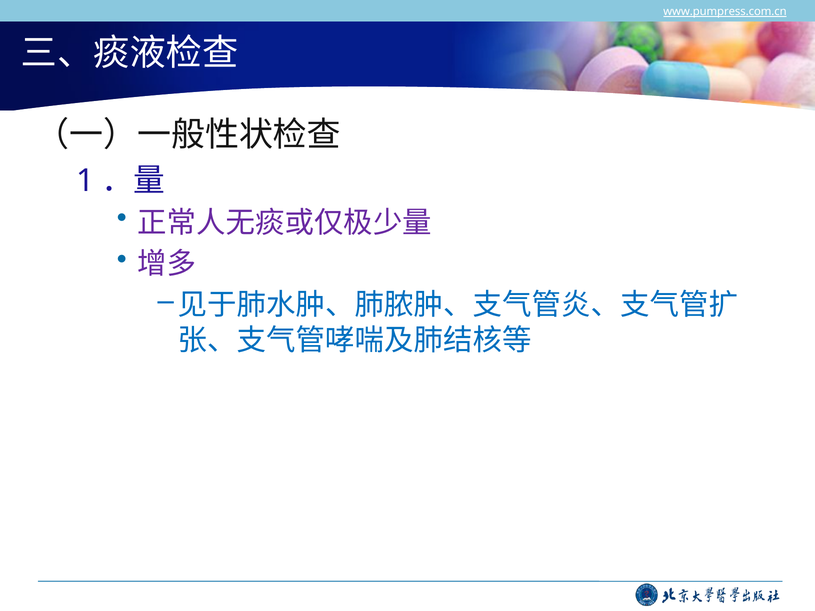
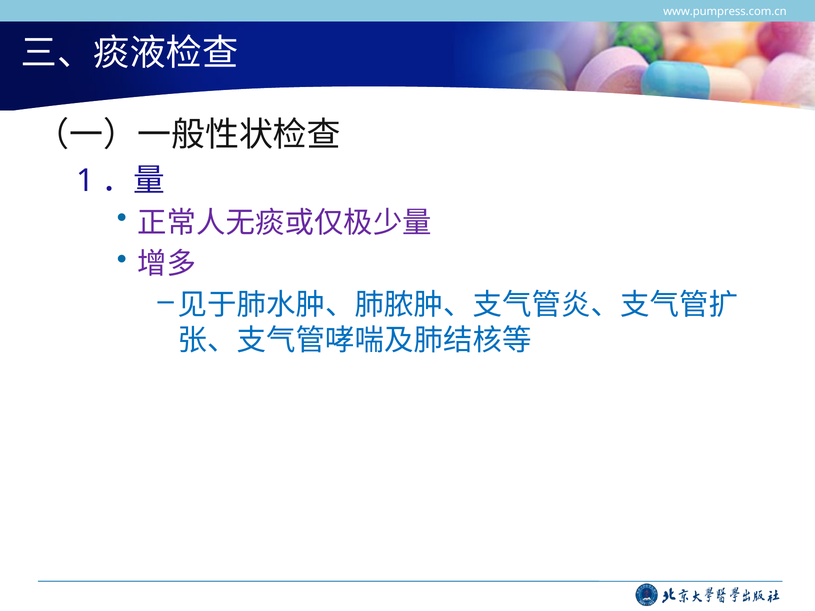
www.pumpress.com.cn underline: present -> none
